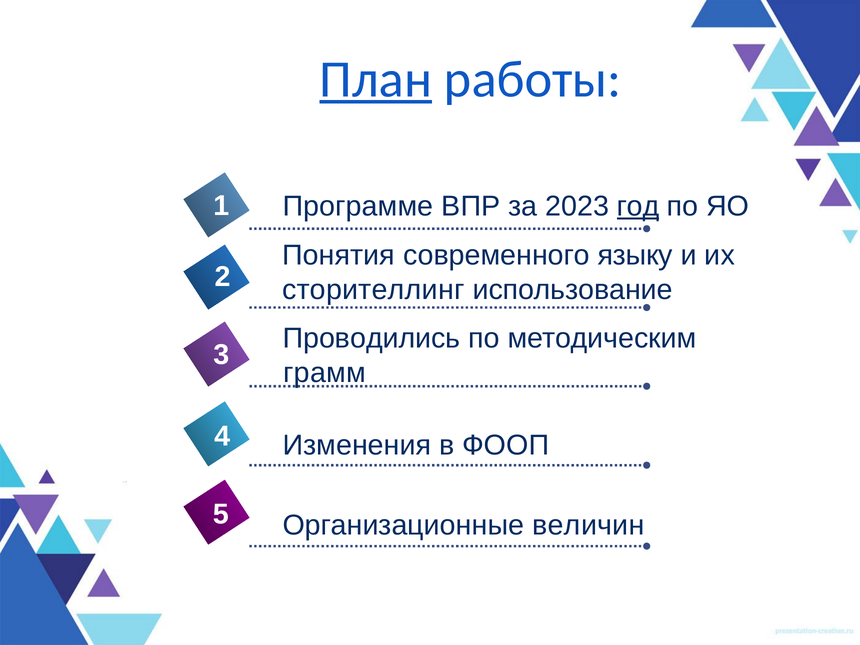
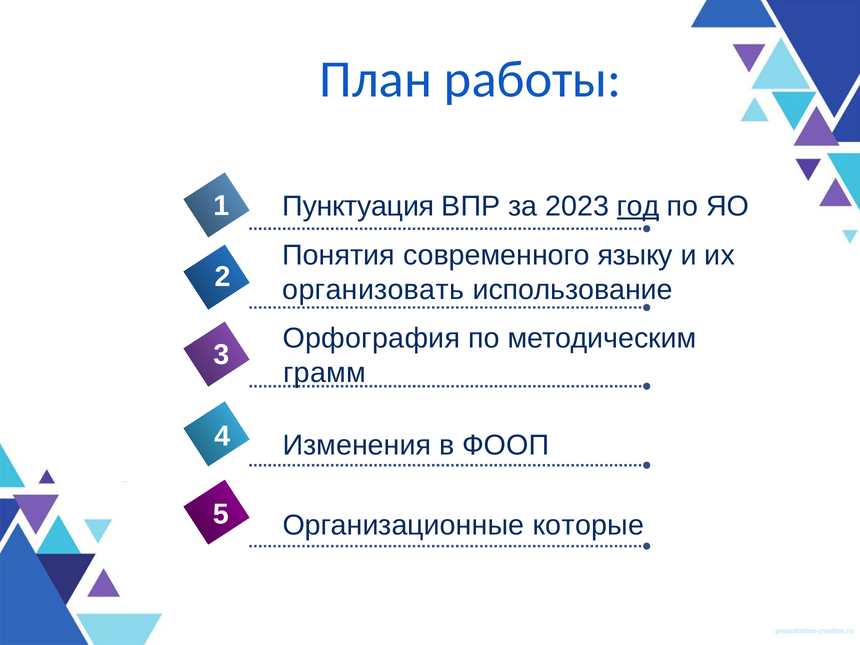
План underline: present -> none
Программе: Программе -> Пунктуация
сторителлинг: сторителлинг -> организовать
Проводились: Проводились -> Орфография
величин: величин -> которые
